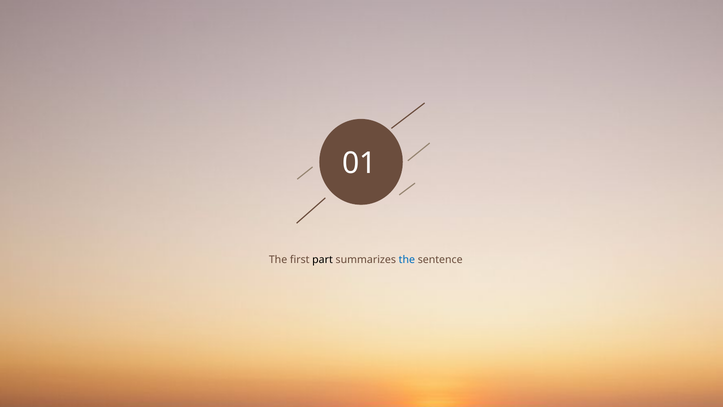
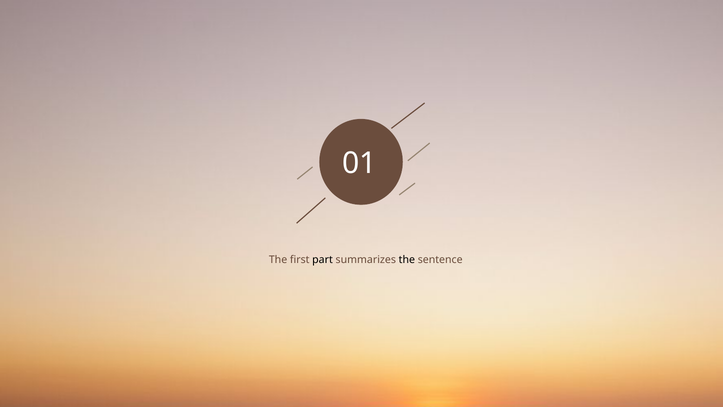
the at (407, 260) colour: blue -> black
